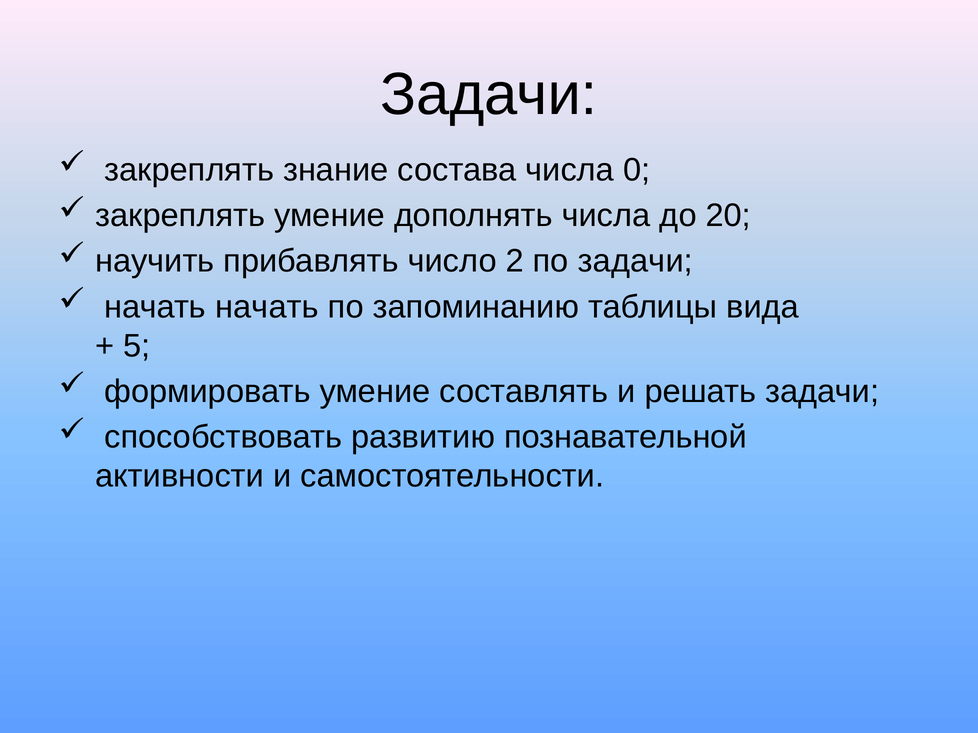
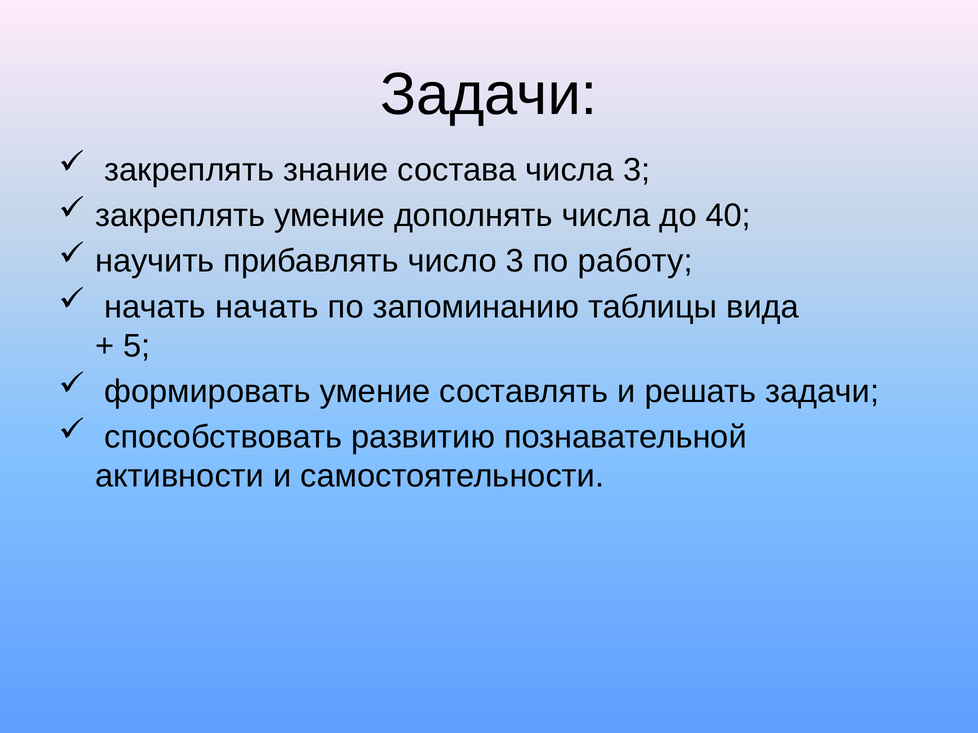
числа 0: 0 -> 3
20: 20 -> 40
число 2: 2 -> 3
по задачи: задачи -> работу
